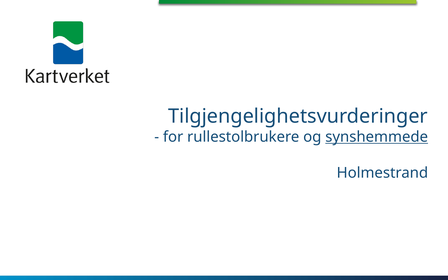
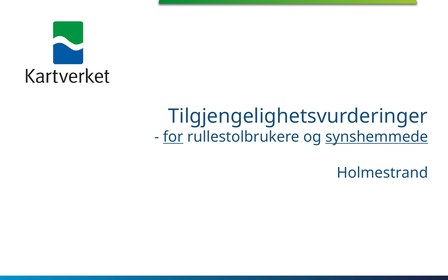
for underline: none -> present
